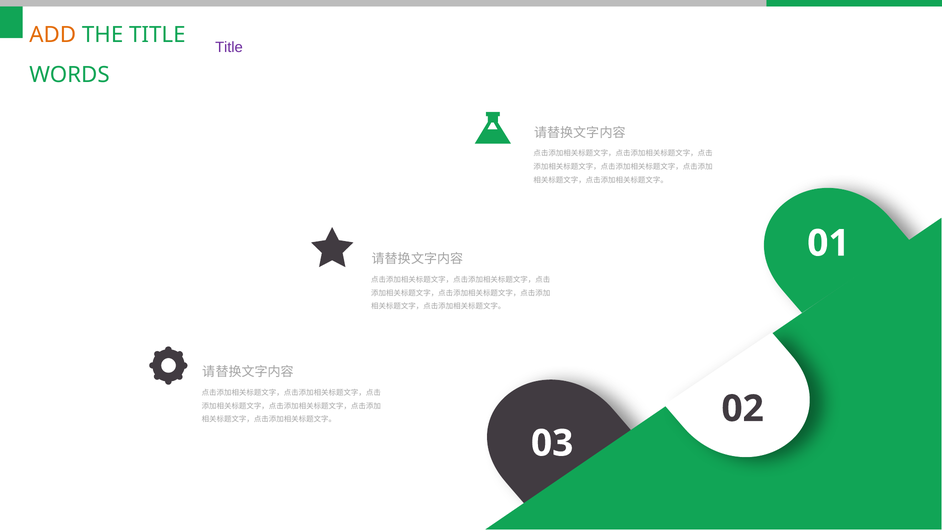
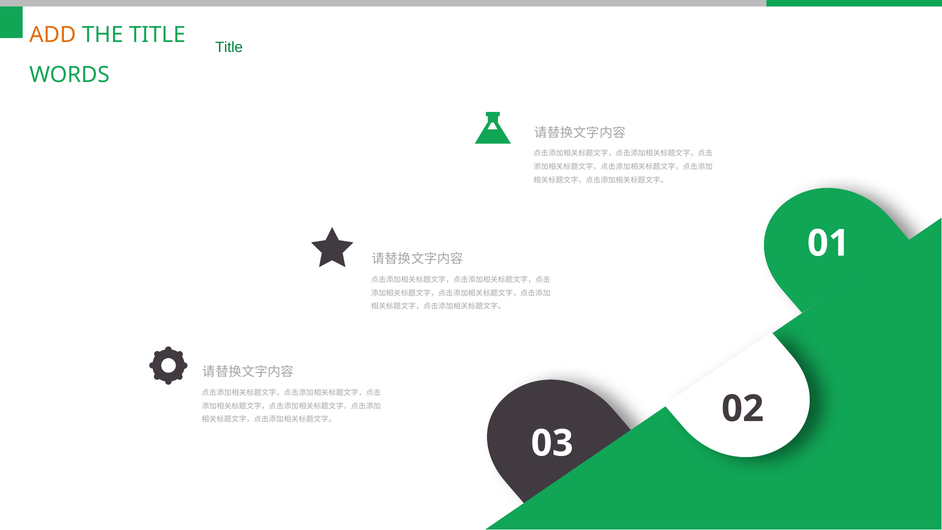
Title at (229, 47) colour: purple -> green
